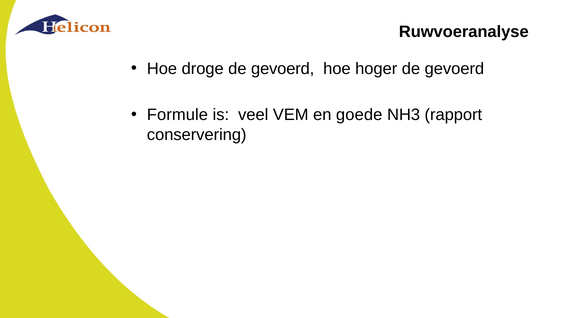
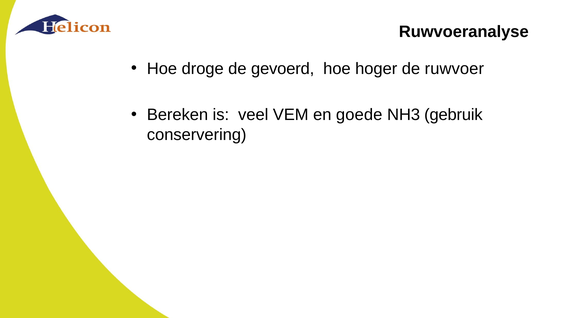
hoger de gevoerd: gevoerd -> ruwvoer
Formule: Formule -> Bereken
rapport: rapport -> gebruik
